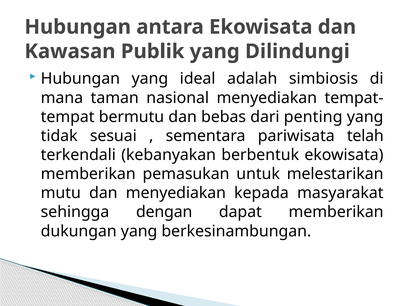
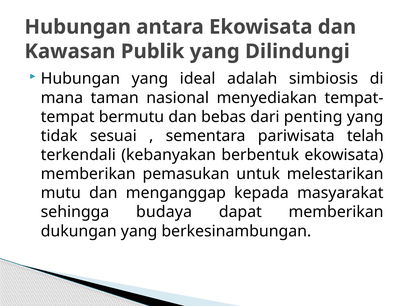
dan menyediakan: menyediakan -> menganggap
dengan: dengan -> budaya
